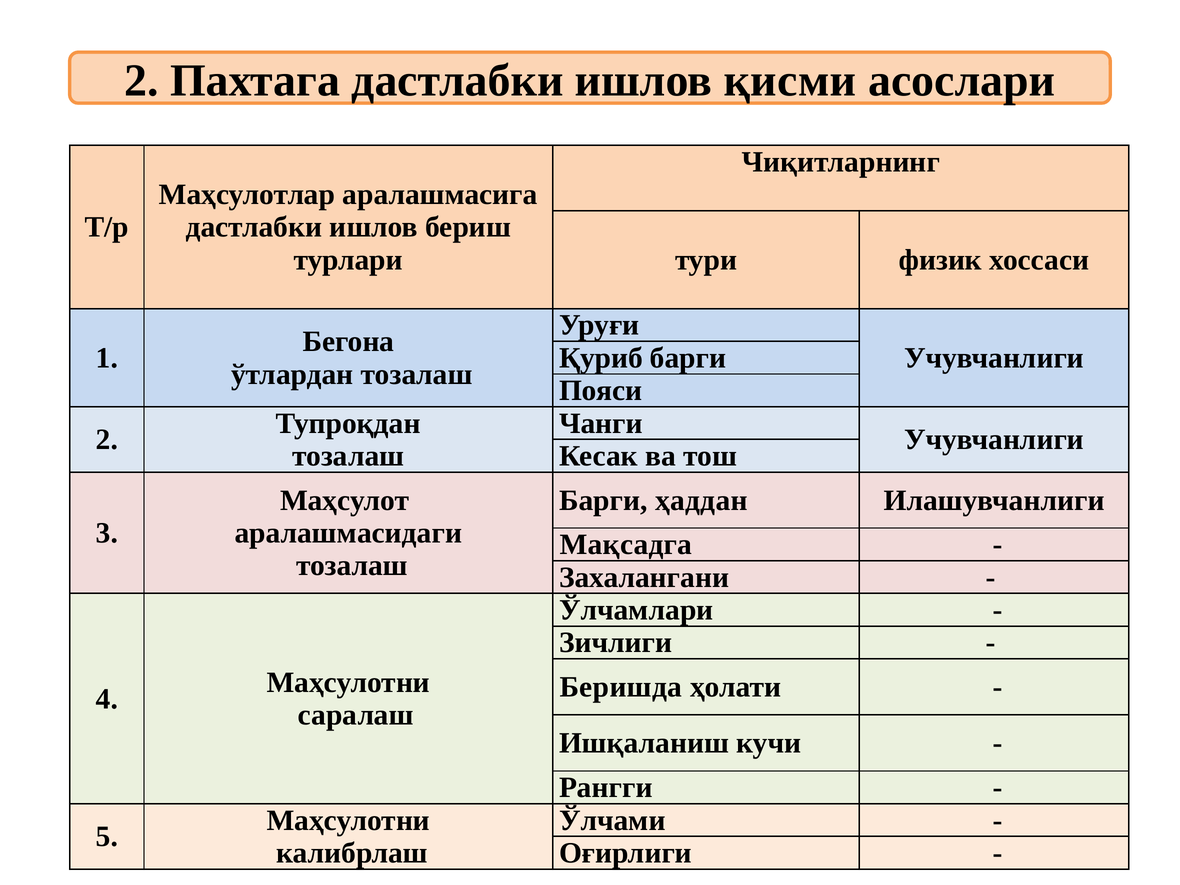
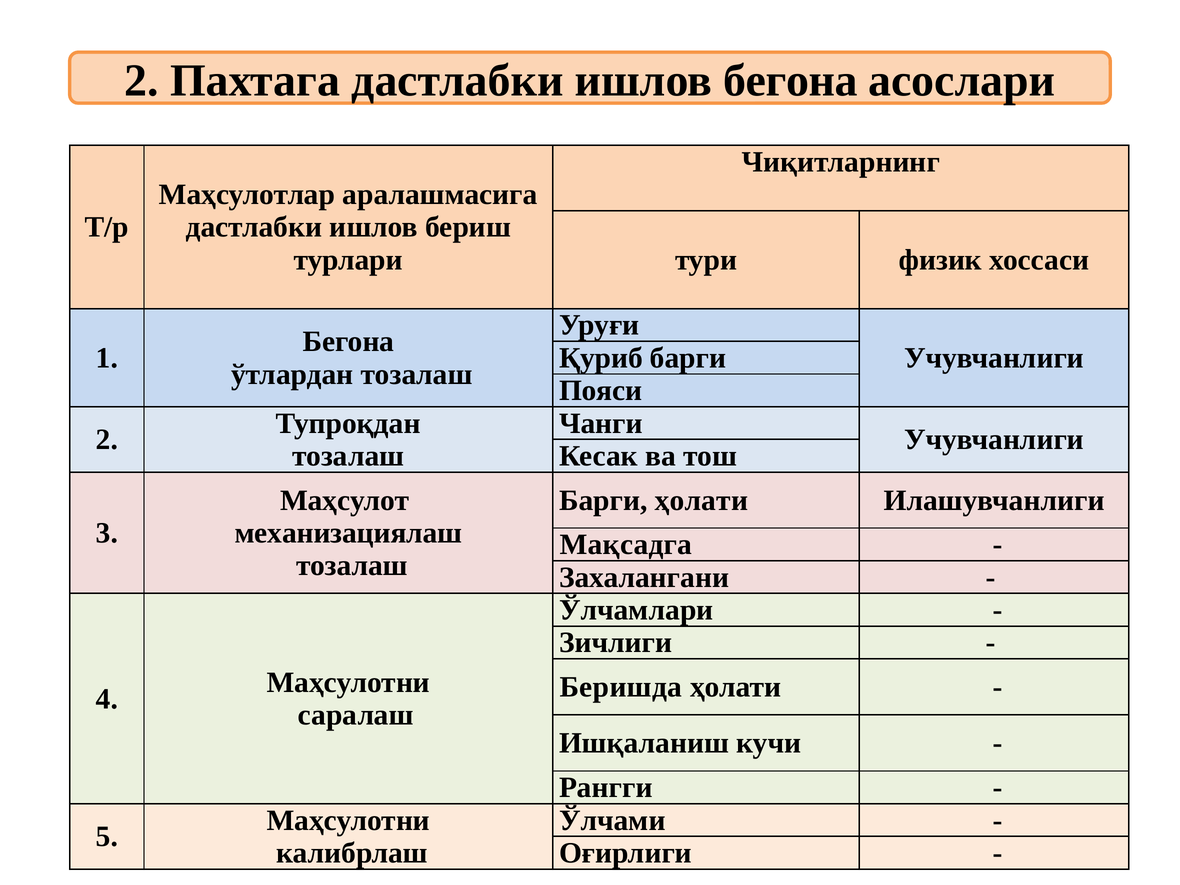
ишлов қисми: қисми -> бегона
Барги ҳаддан: ҳаддан -> ҳолати
аралашмасидаги: аралашмасидаги -> механизациялаш
